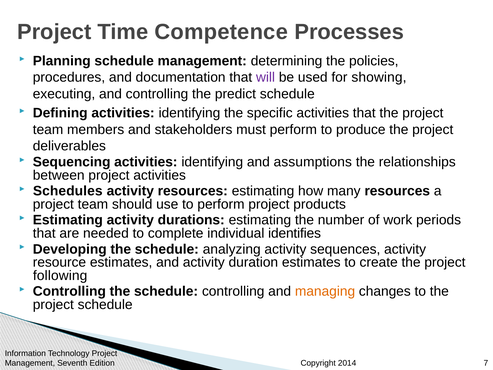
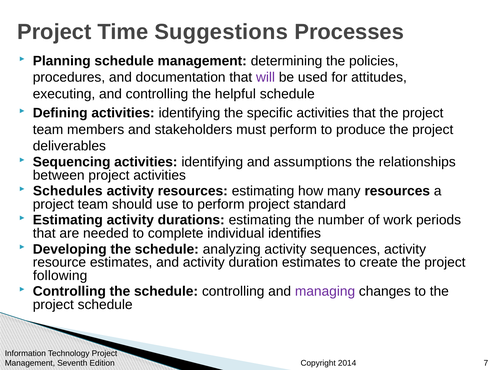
Competence: Competence -> Suggestions
showing: showing -> attitudes
predict: predict -> helpful
products: products -> standard
managing colour: orange -> purple
